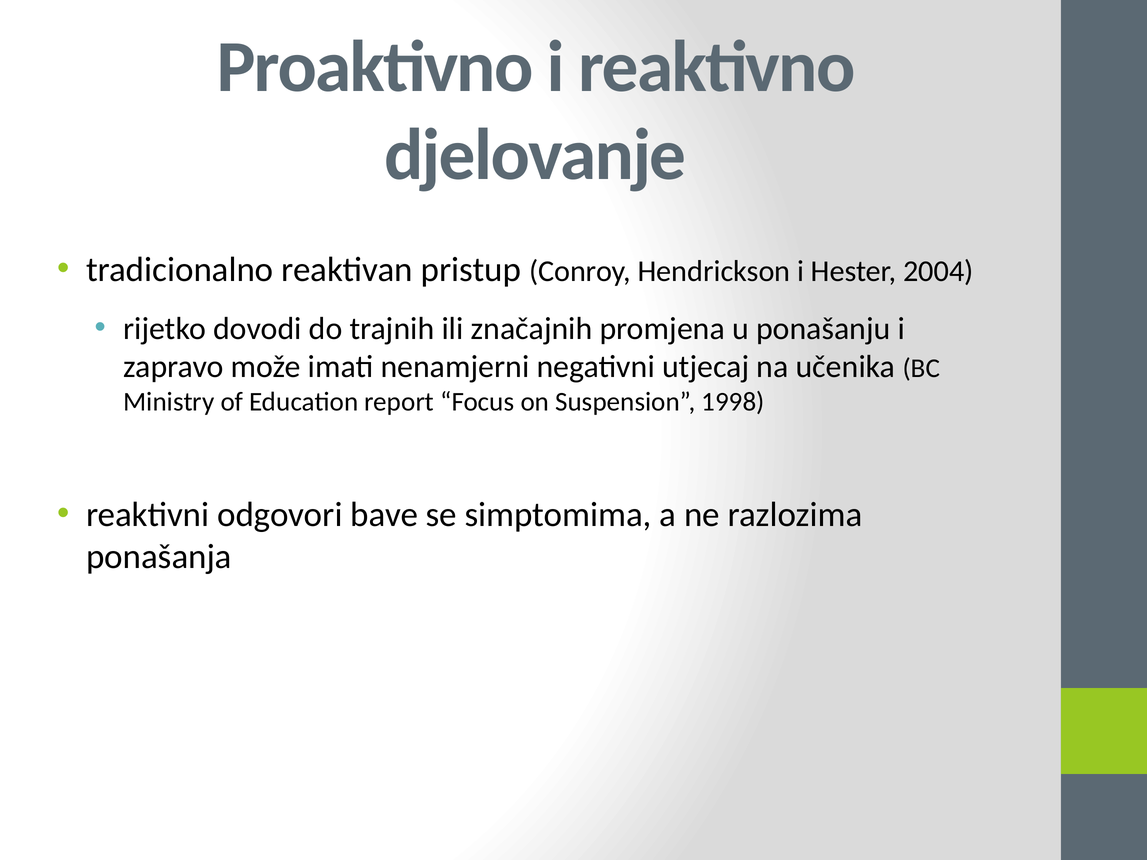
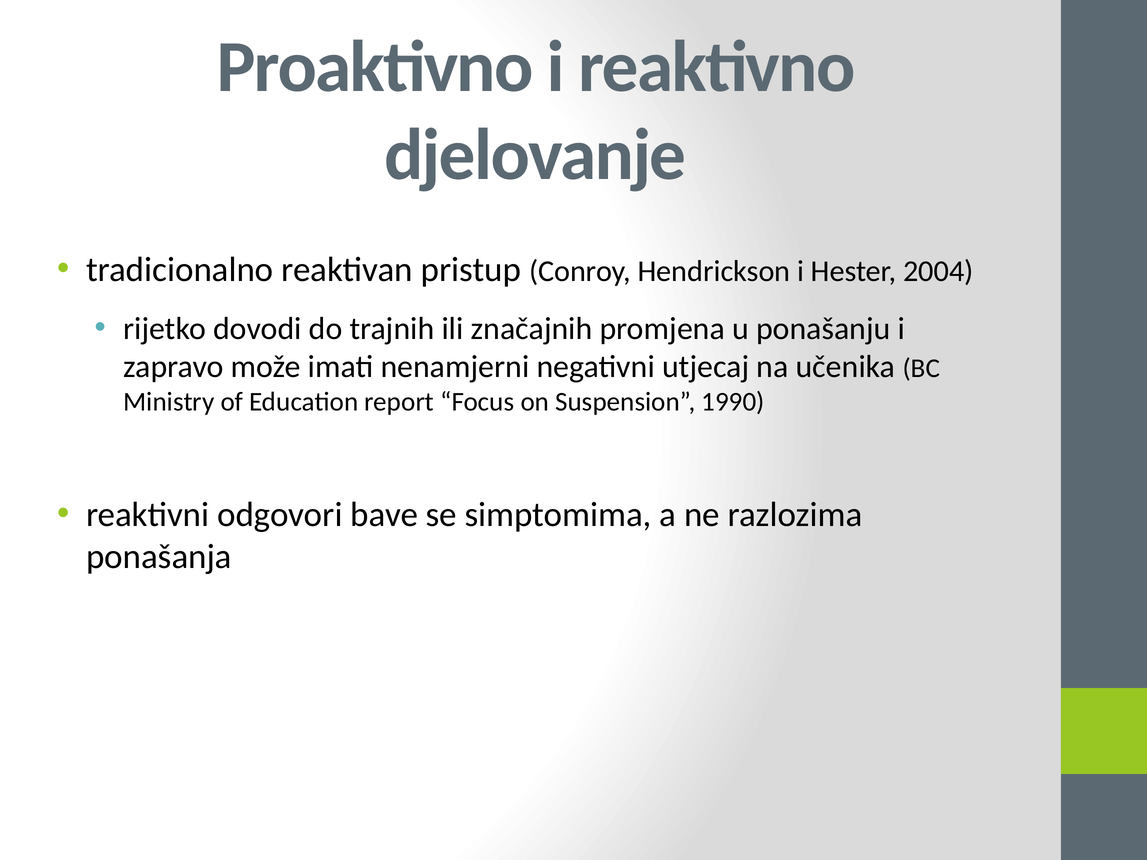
1998: 1998 -> 1990
